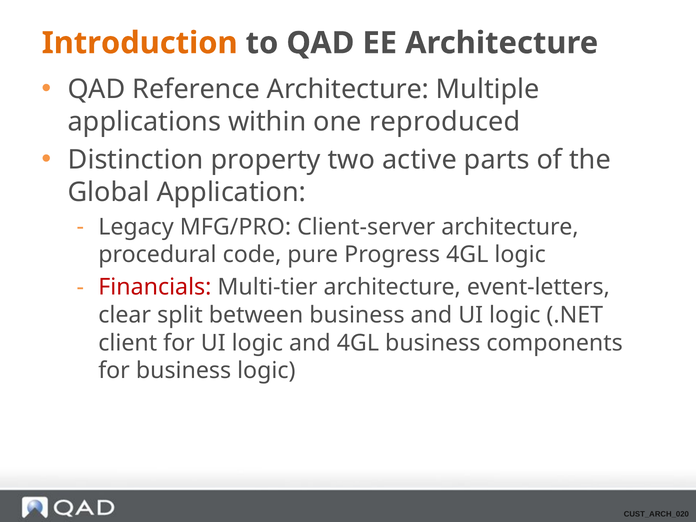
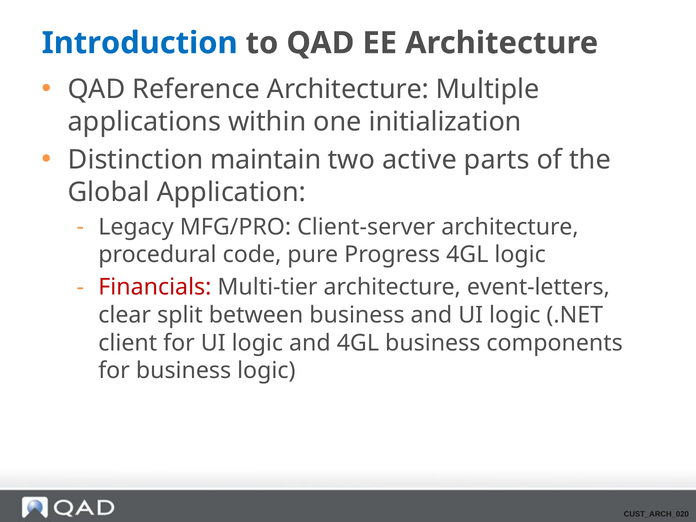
Introduction colour: orange -> blue
reproduced: reproduced -> initialization
property: property -> maintain
